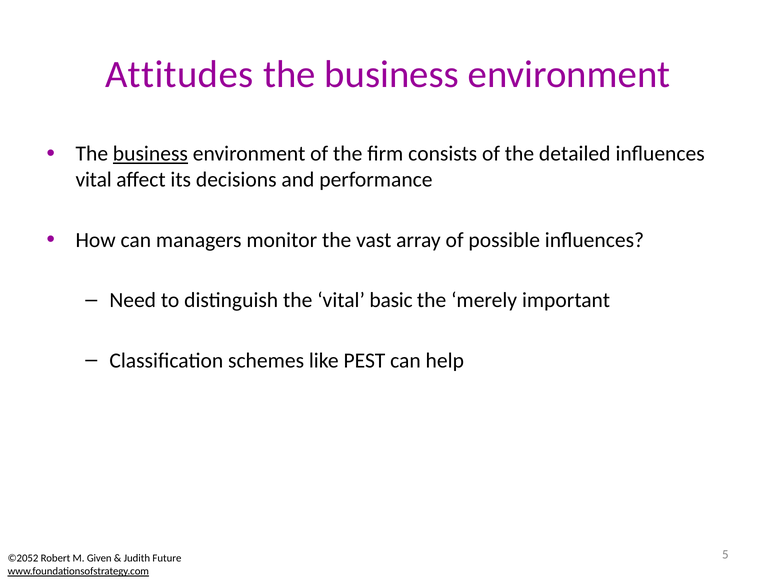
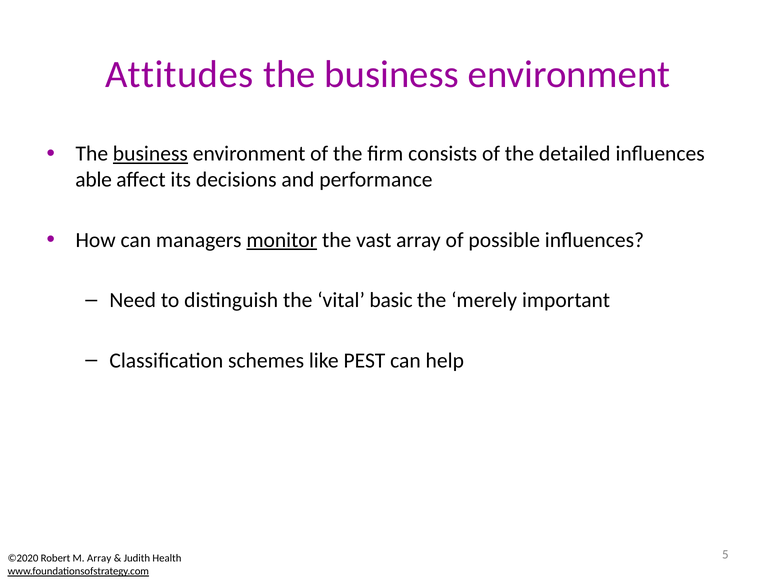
vital at (94, 180): vital -> able
monitor underline: none -> present
©2052: ©2052 -> ©2020
M Given: Given -> Array
Future: Future -> Health
